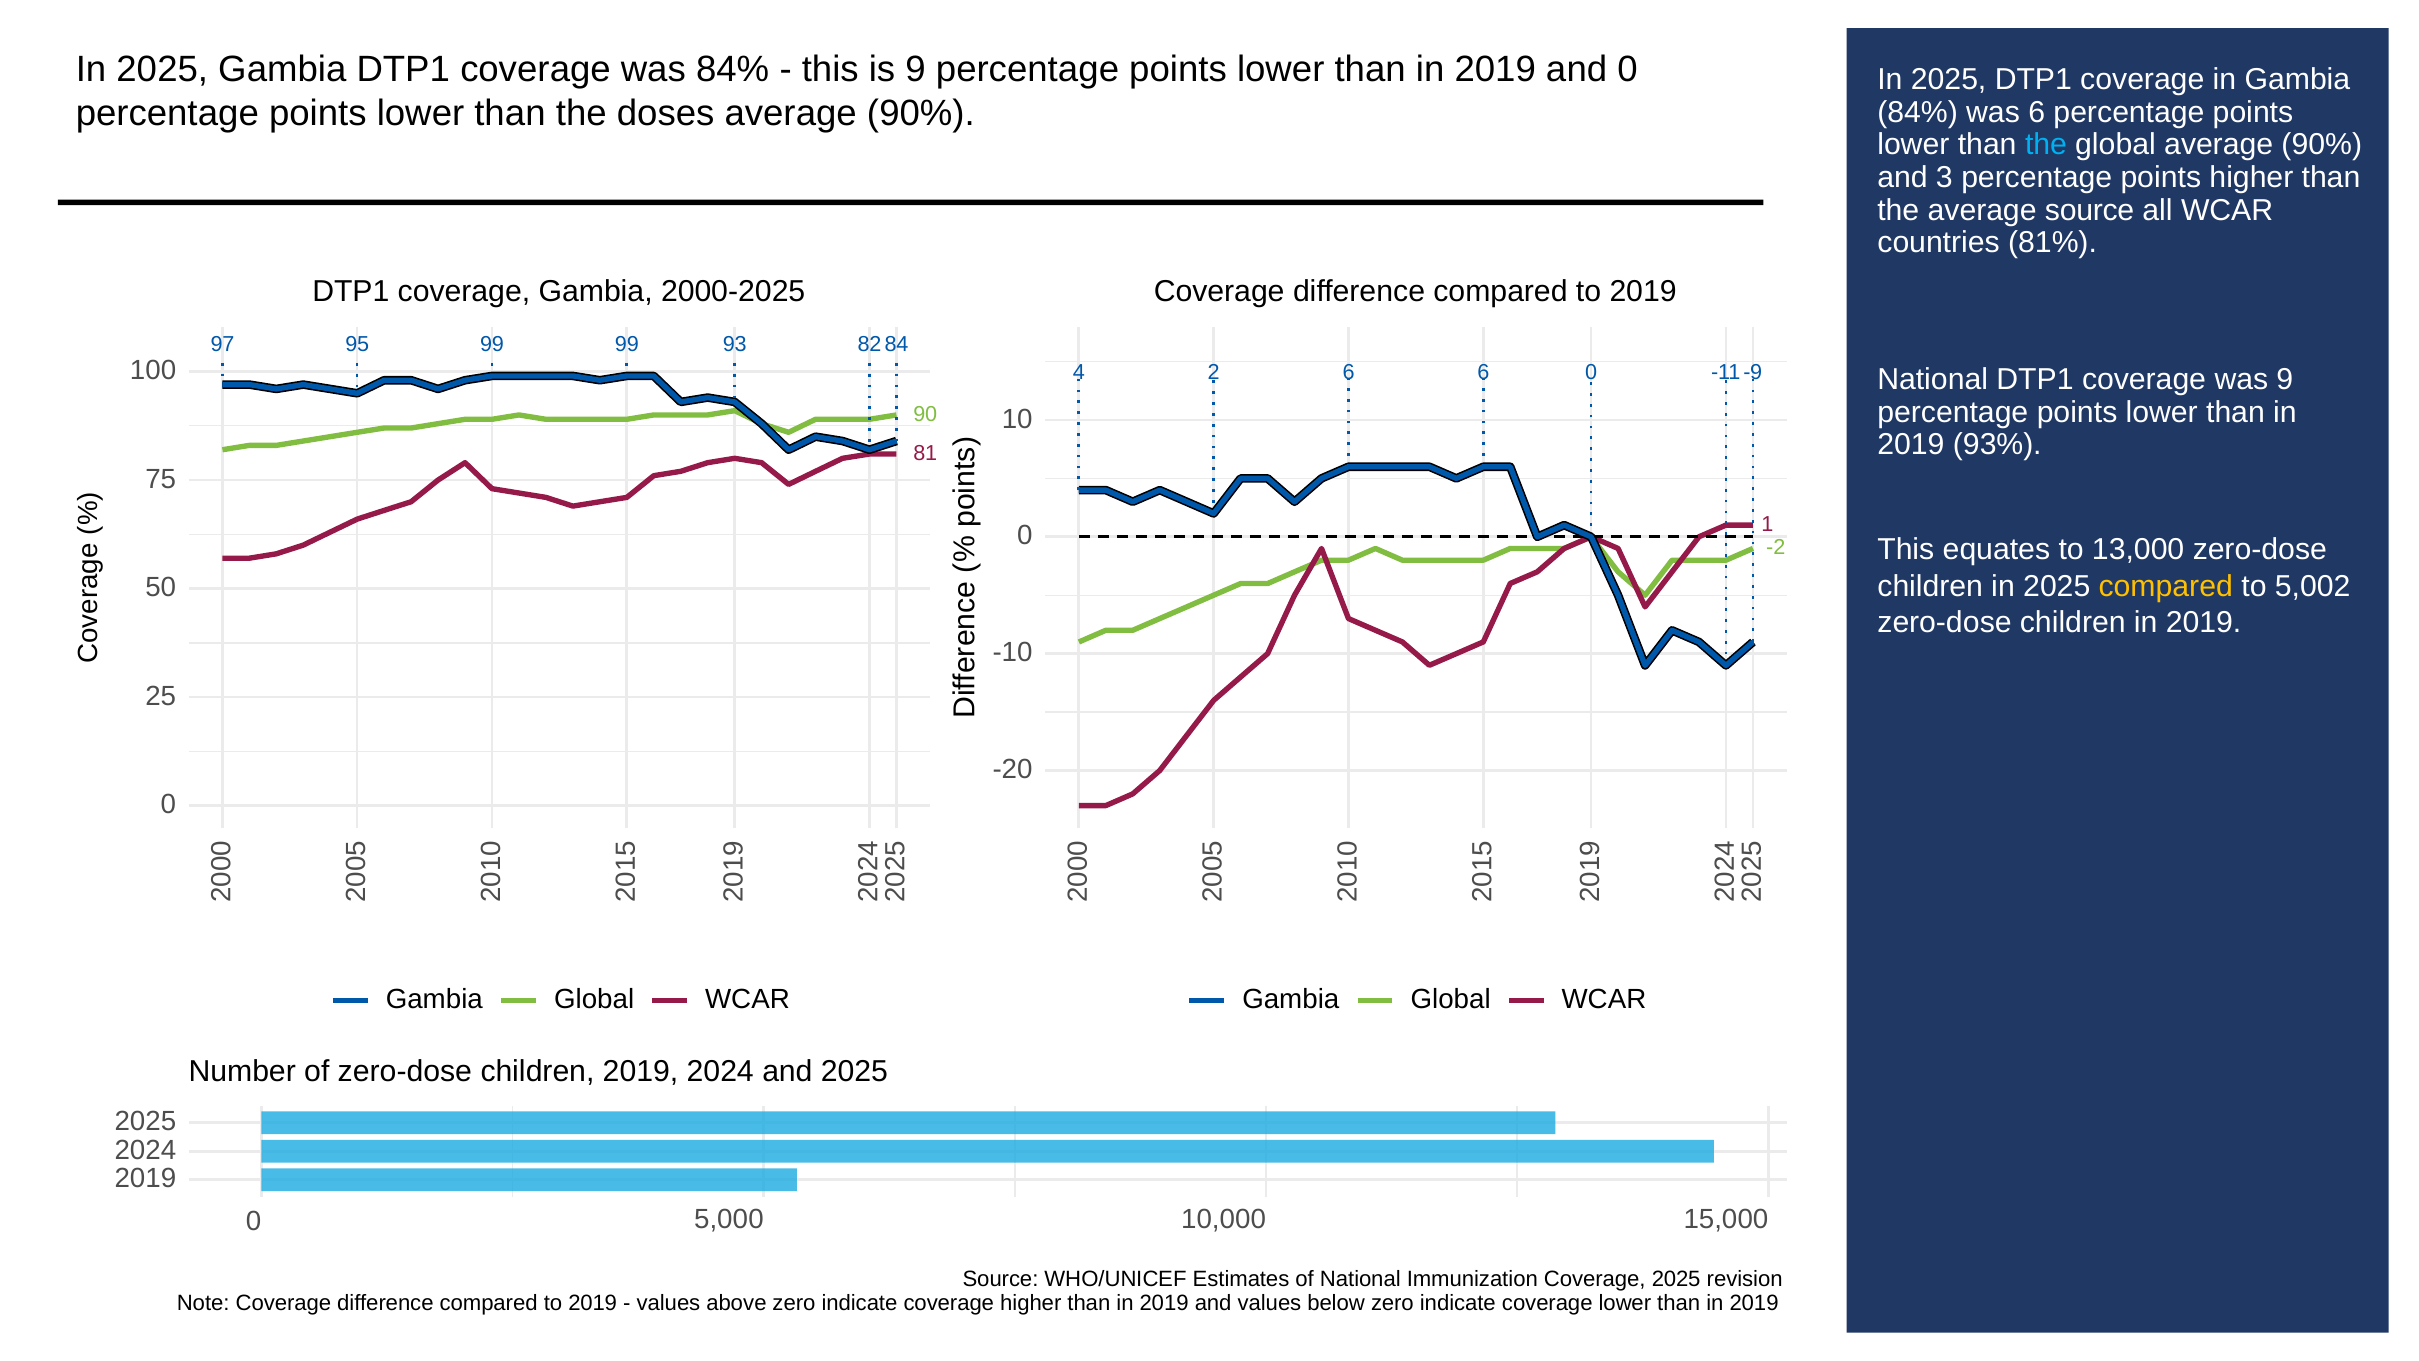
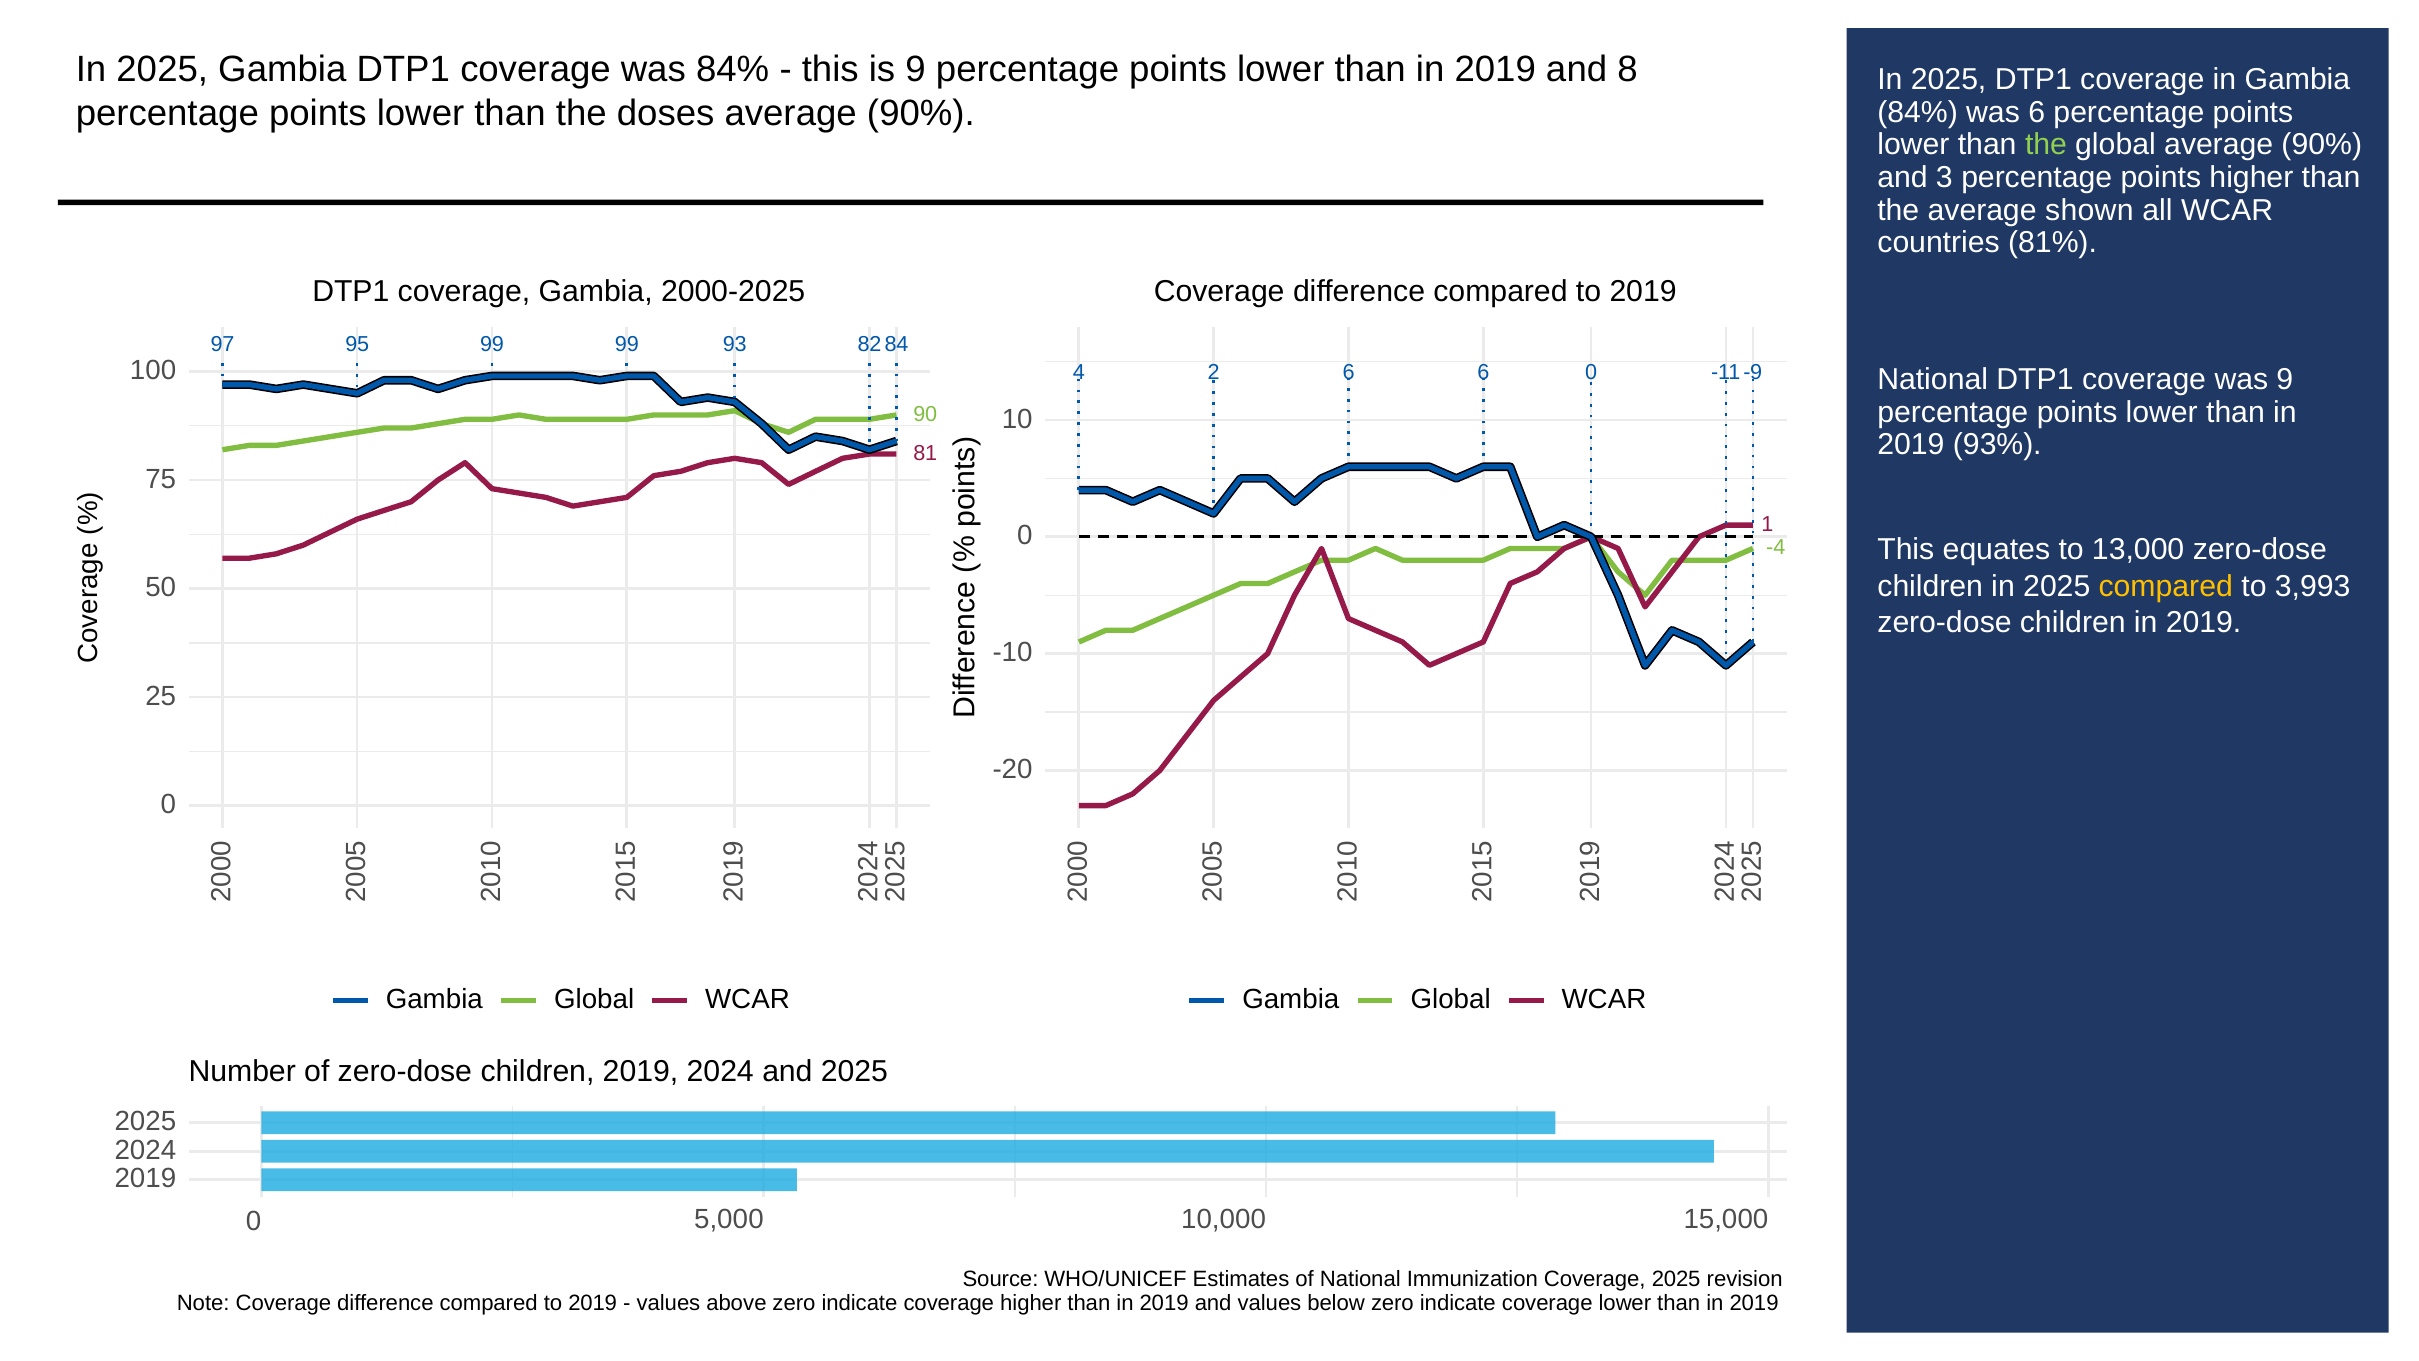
and 0: 0 -> 8
the at (2046, 145) colour: light blue -> light green
average source: source -> shown
-2: -2 -> -4
5,002: 5,002 -> 3,993
